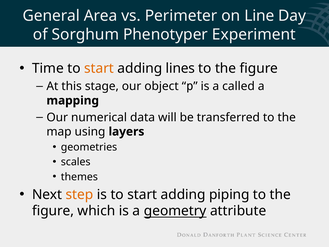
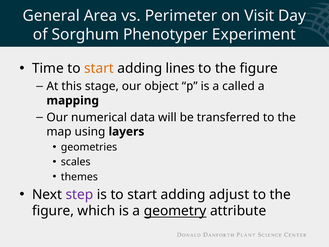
Line: Line -> Visit
step colour: orange -> purple
piping: piping -> adjust
